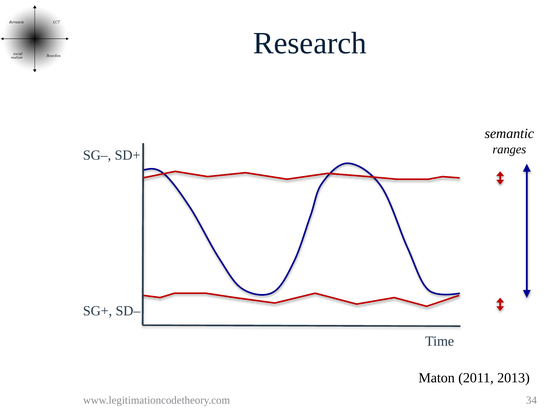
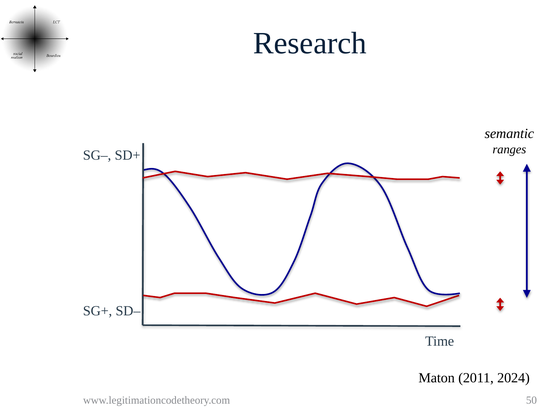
2013: 2013 -> 2024
34: 34 -> 50
